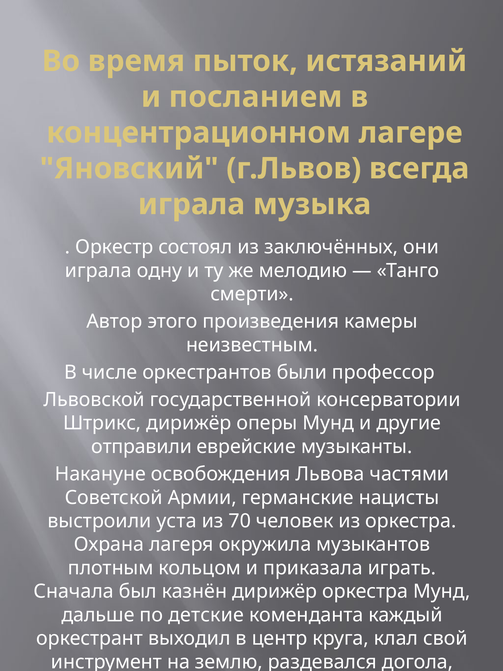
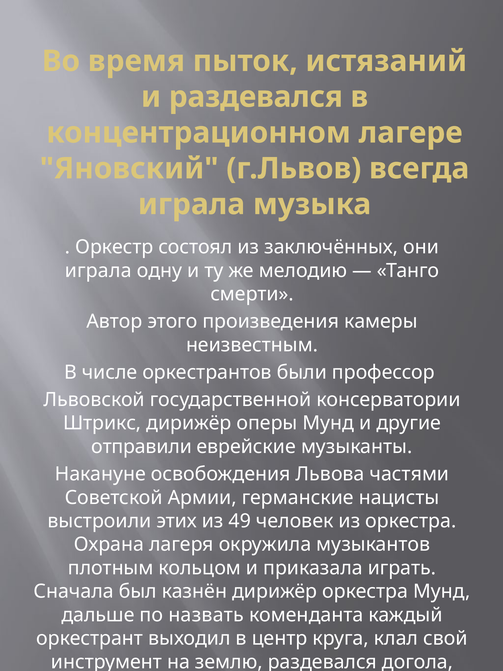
и посланием: посланием -> раздевался
уста: уста -> этих
70: 70 -> 49
детские: детские -> назвать
